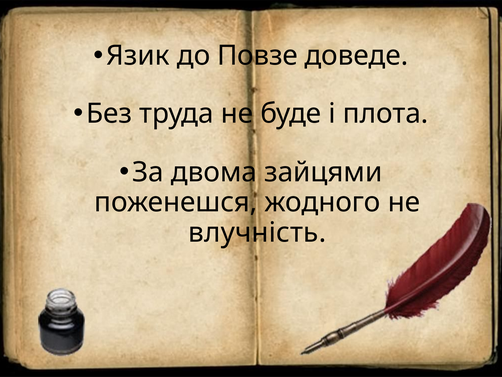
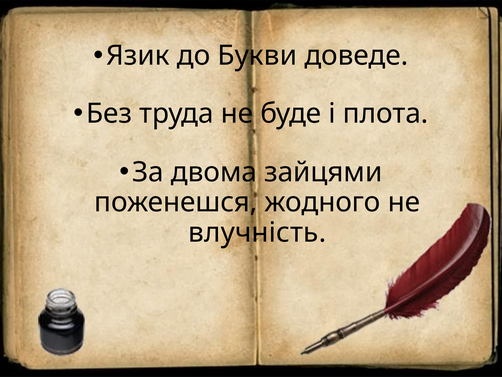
Повзе: Повзе -> Букви
